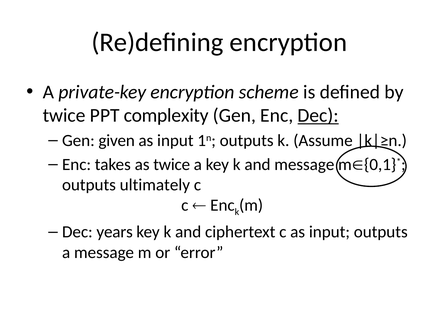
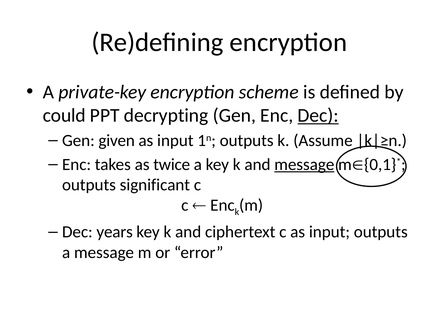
twice at (64, 116): twice -> could
complexity: complexity -> decrypting
message at (304, 165) underline: none -> present
ultimately: ultimately -> significant
